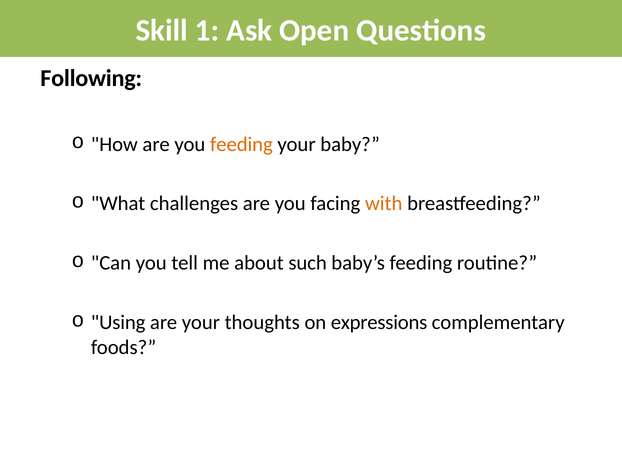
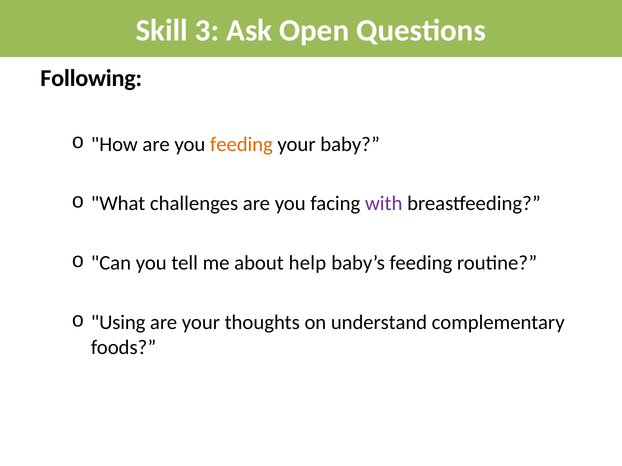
1: 1 -> 3
with colour: orange -> purple
such: such -> help
expressions: expressions -> understand
